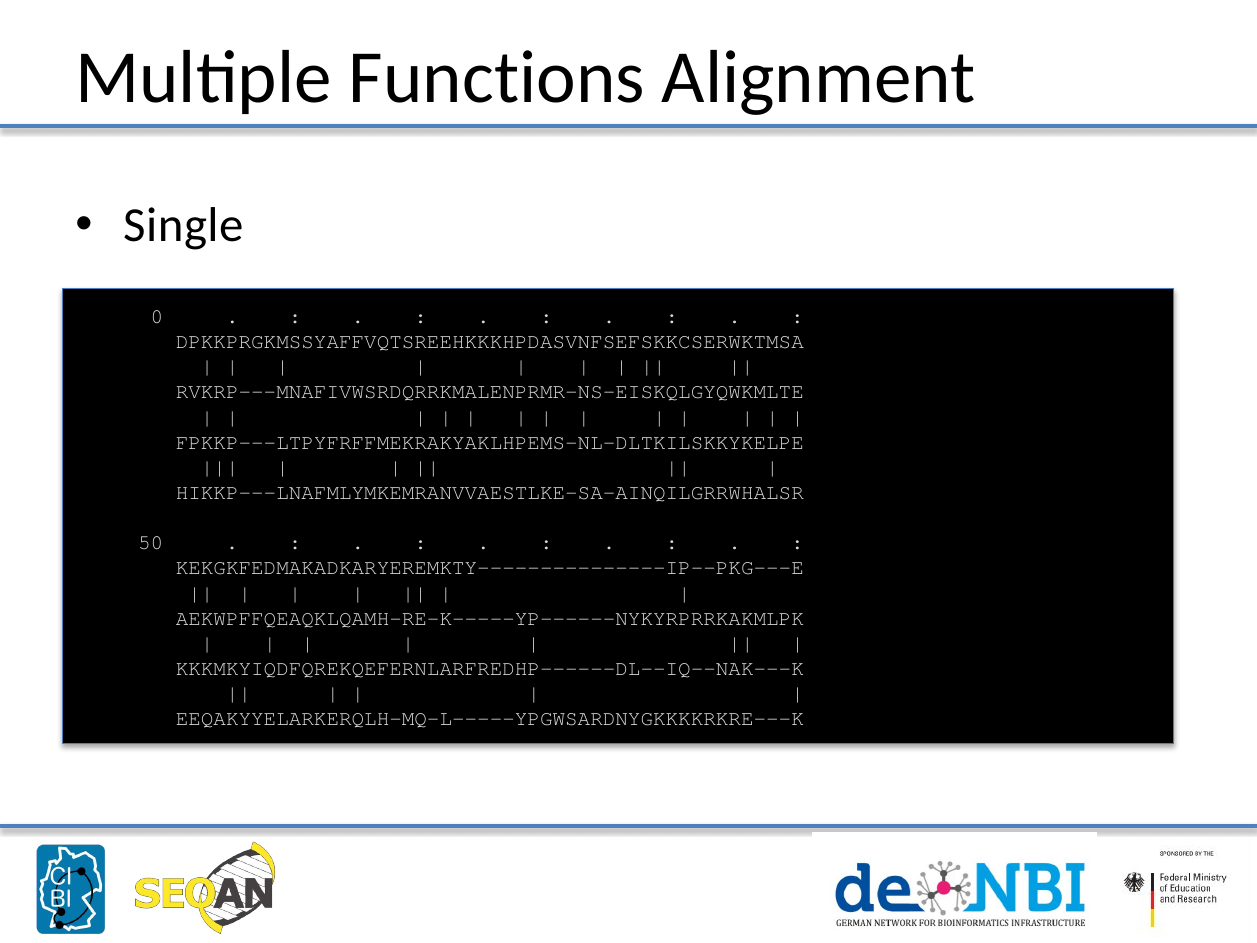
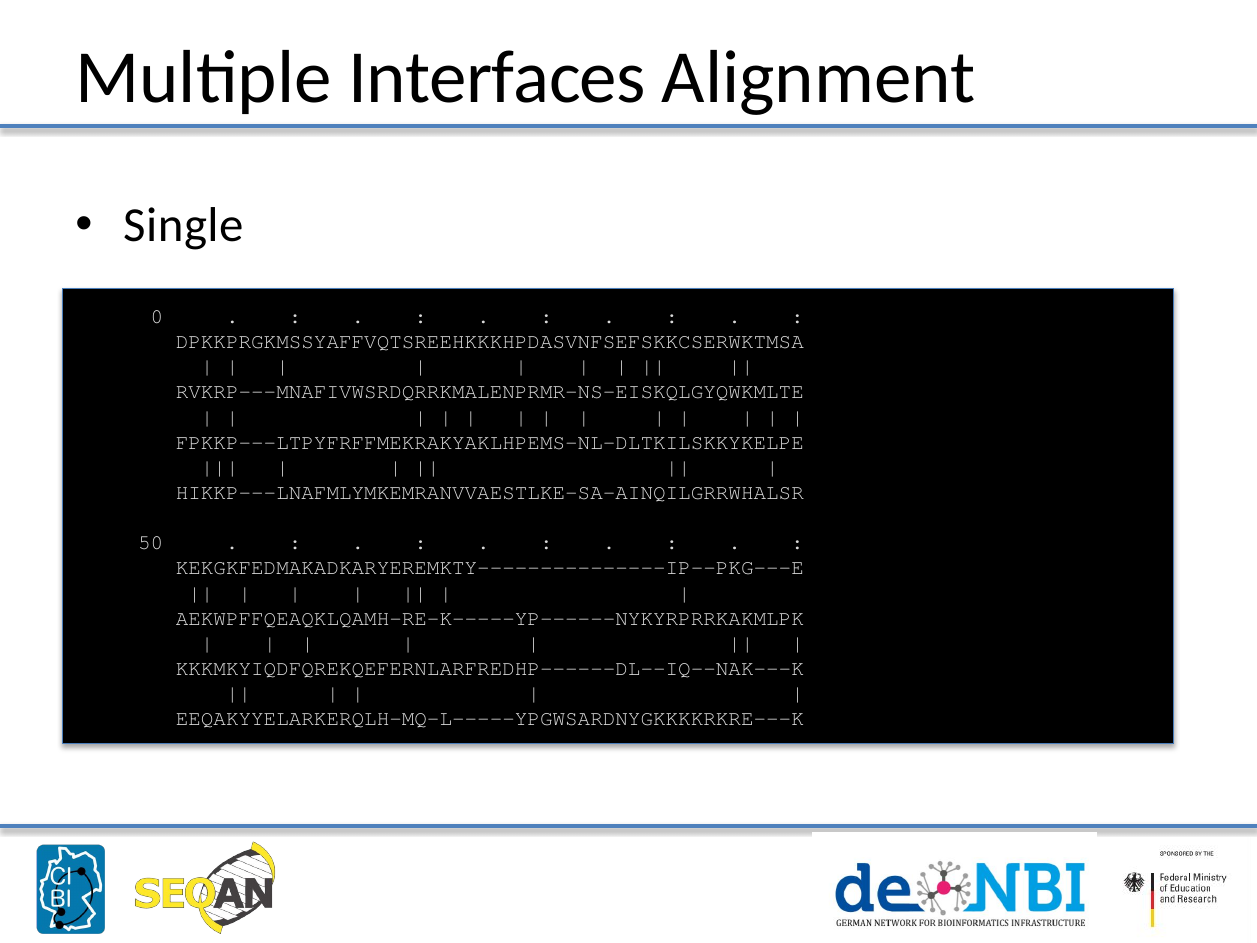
Functions: Functions -> Interfaces
